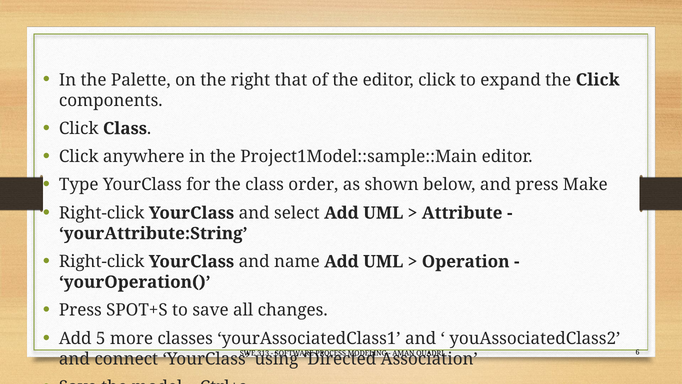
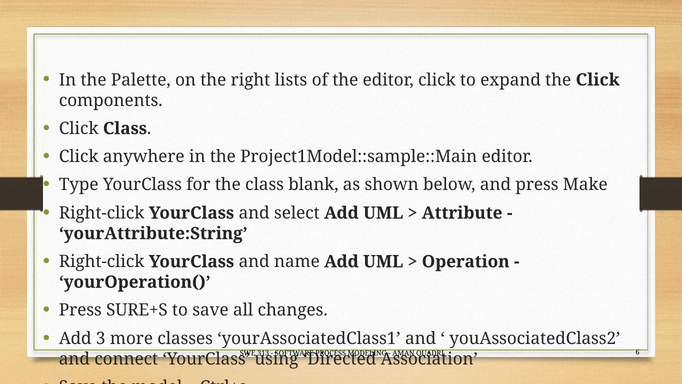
that: that -> lists
order: order -> blank
SPOT+S: SPOT+S -> SURE+S
5: 5 -> 3
